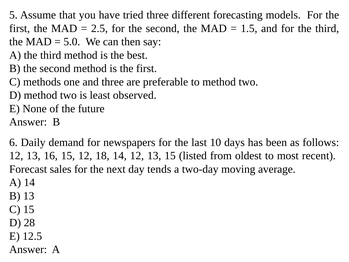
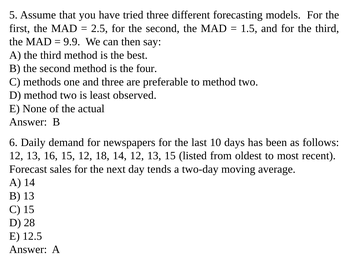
5.0: 5.0 -> 9.9
is the first: first -> four
future: future -> actual
